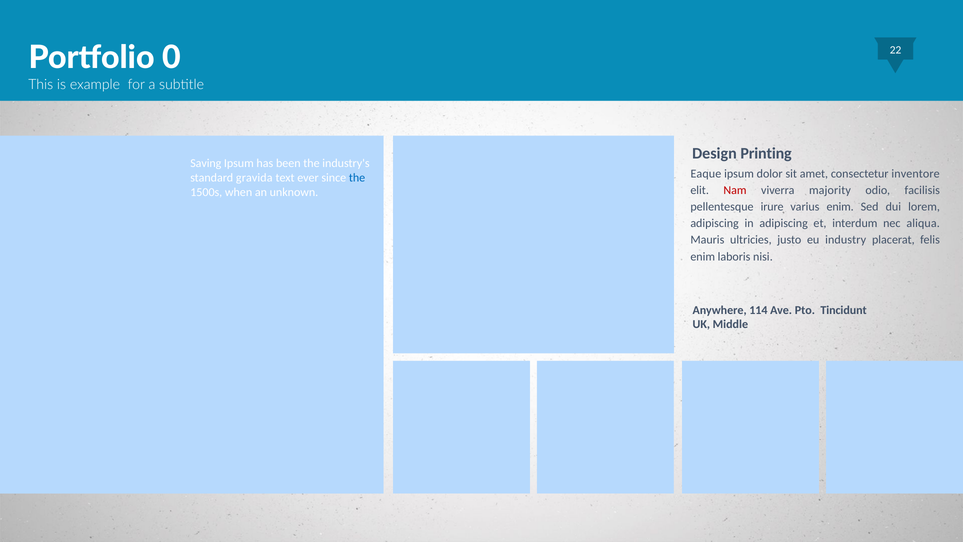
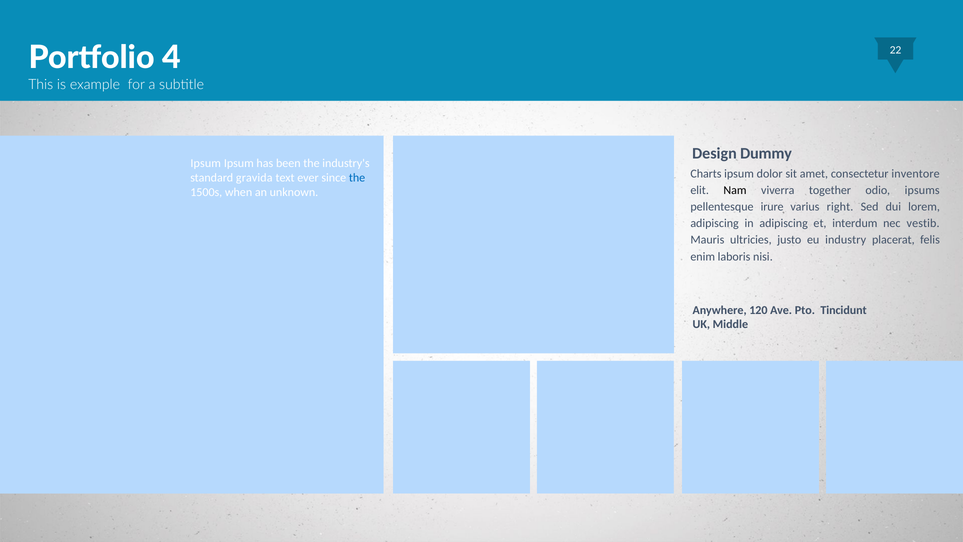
0: 0 -> 4
Printing: Printing -> Dummy
Saving at (206, 163): Saving -> Ipsum
Eaque: Eaque -> Charts
Nam colour: red -> black
majority: majority -> together
facilisis: facilisis -> ipsums
varius enim: enim -> right
aliqua: aliqua -> vestib
114: 114 -> 120
